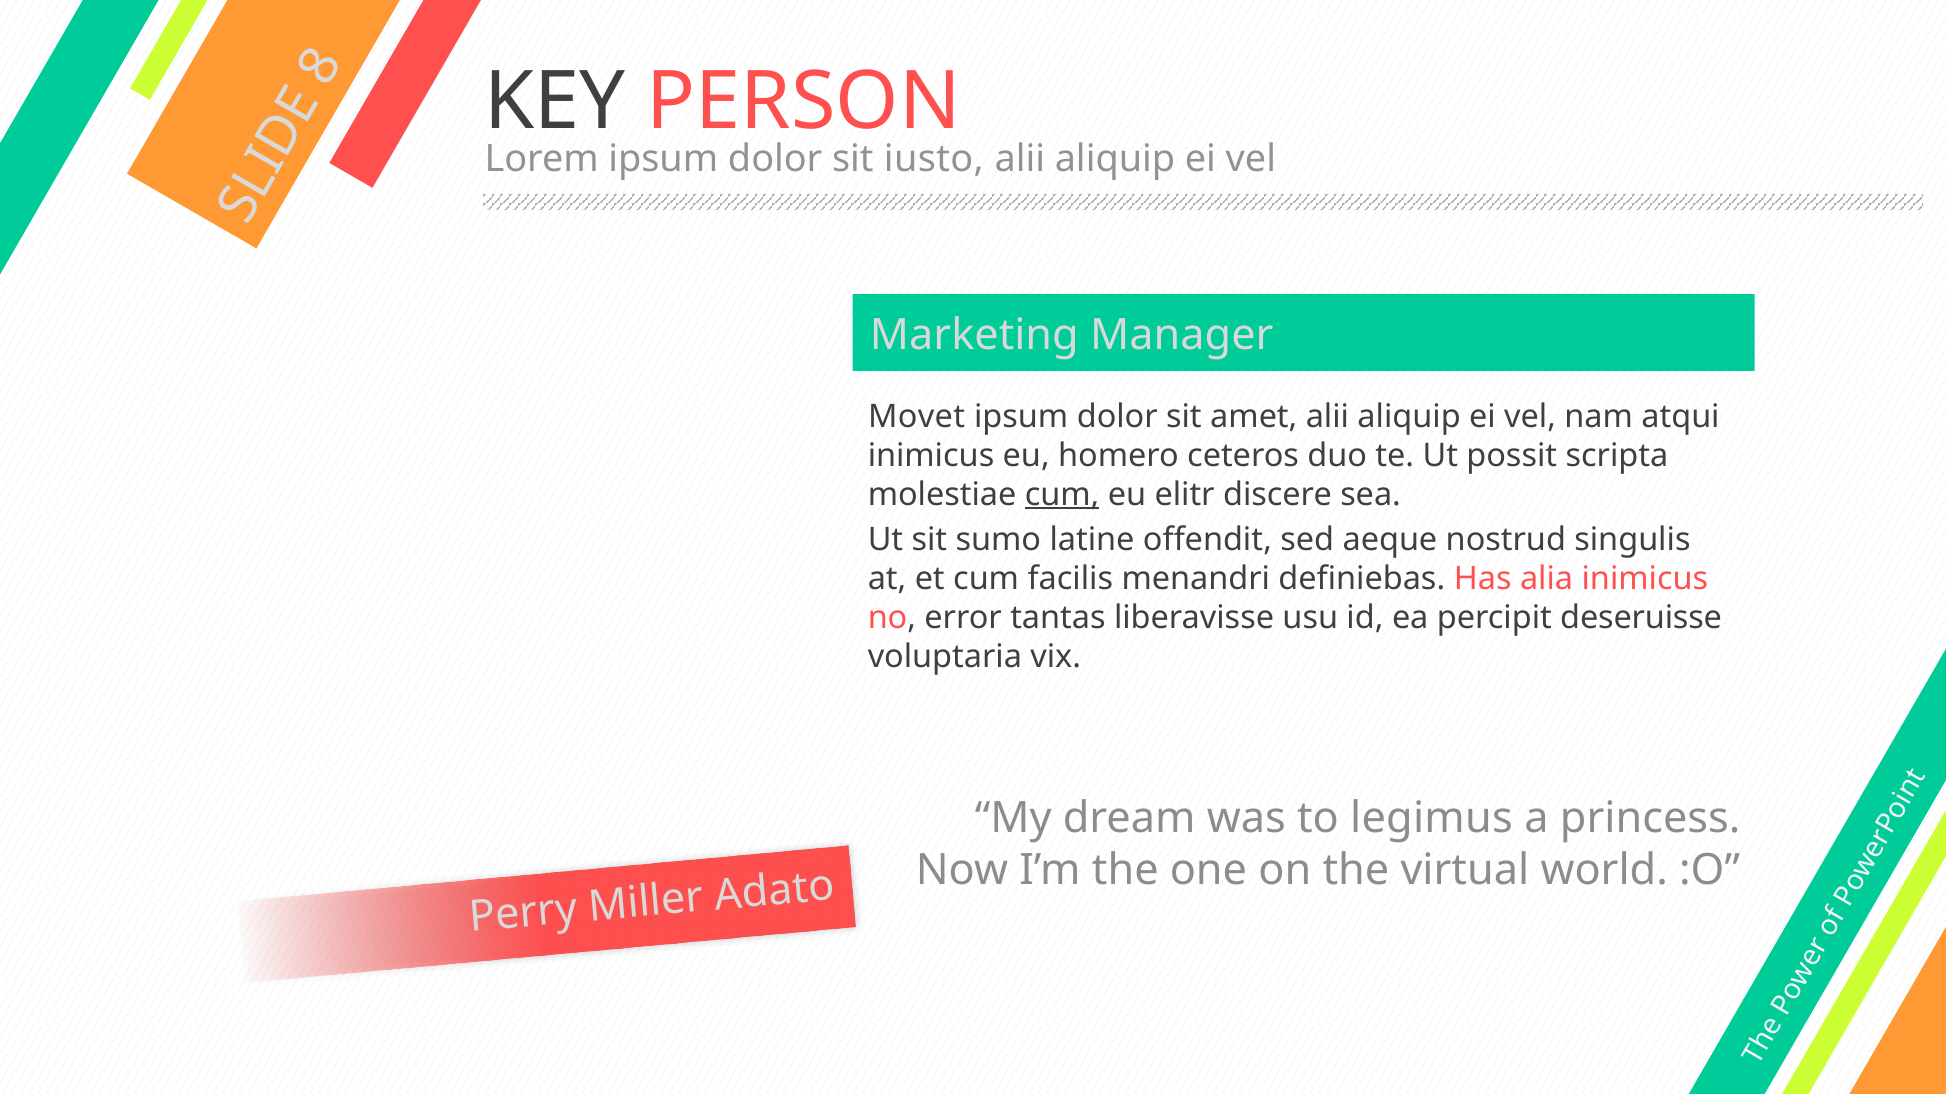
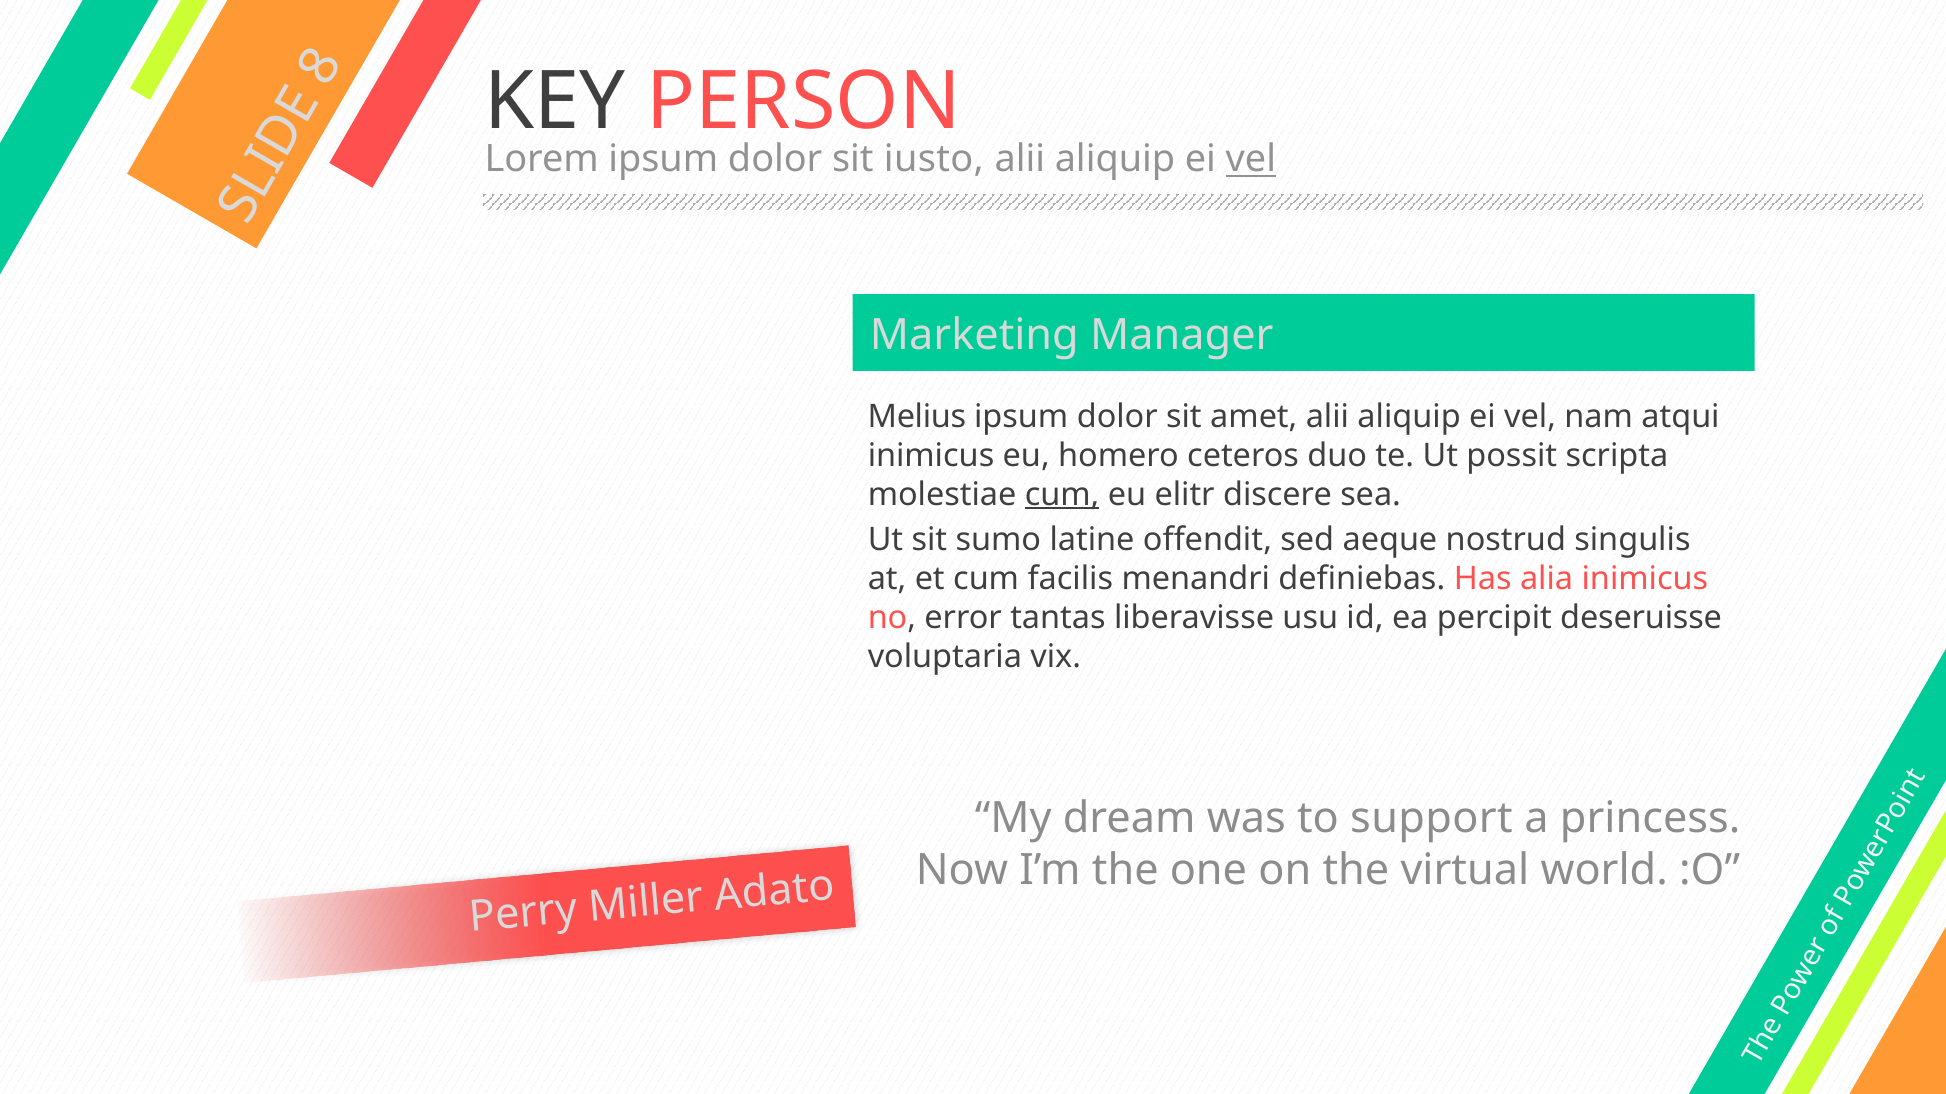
vel at (1251, 160) underline: none -> present
Movet: Movet -> Melius
legimus: legimus -> support
